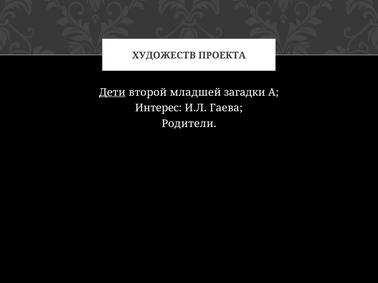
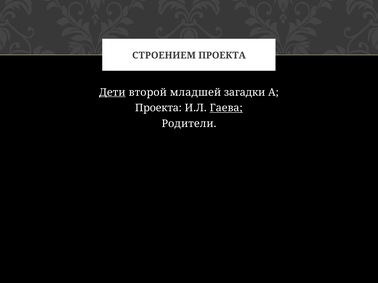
ХУДОЖЕСТВ: ХУДОЖЕСТВ -> СТРОЕНИЕМ
Интерес at (158, 108): Интерес -> Проекта
Гаева underline: none -> present
